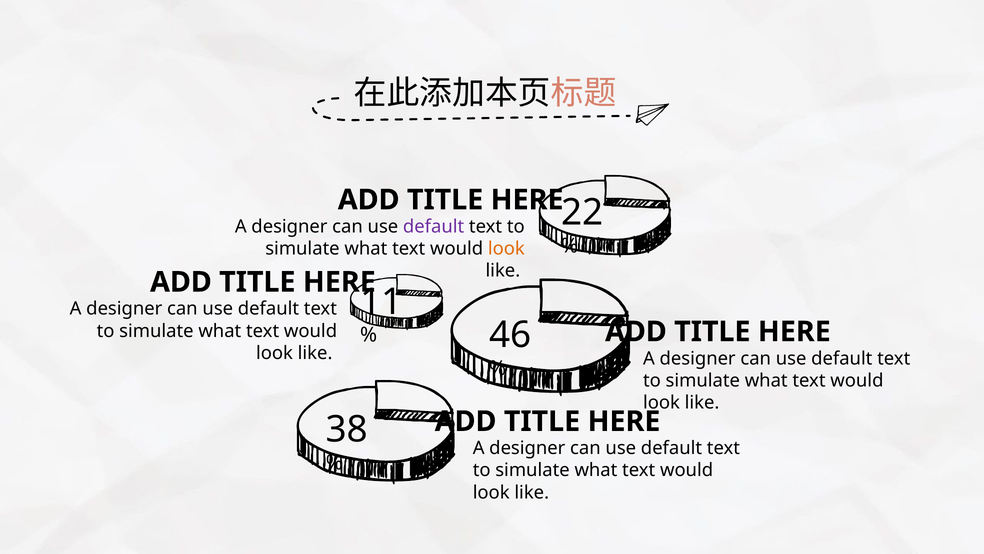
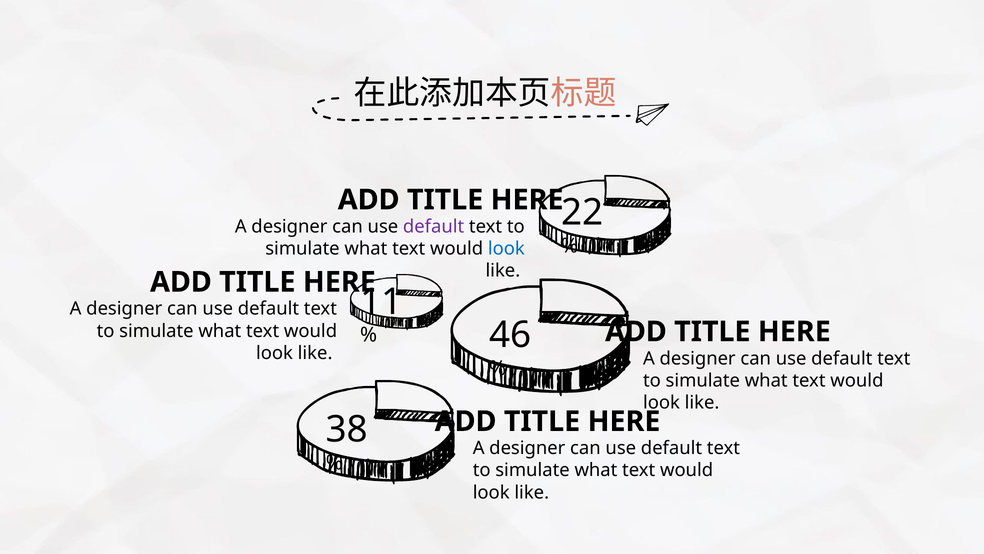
look at (506, 248) colour: orange -> blue
